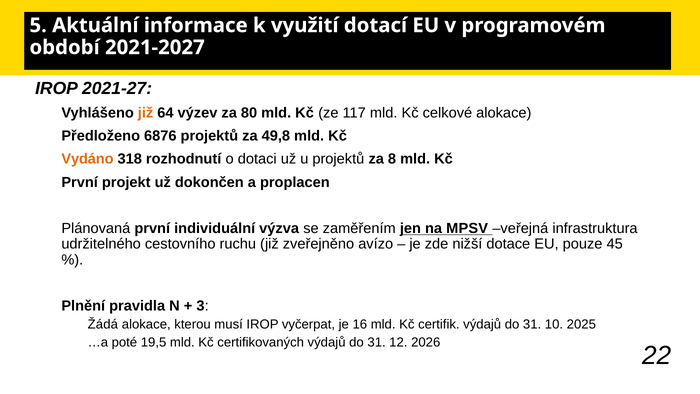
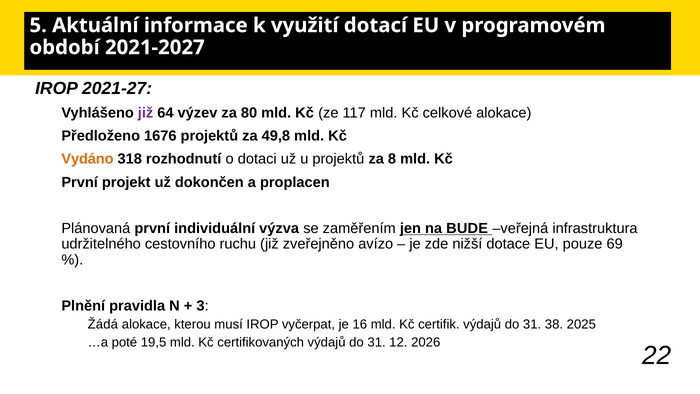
již at (146, 113) colour: orange -> purple
6876: 6876 -> 1676
MPSV: MPSV -> BUDE
45: 45 -> 69
10: 10 -> 38
